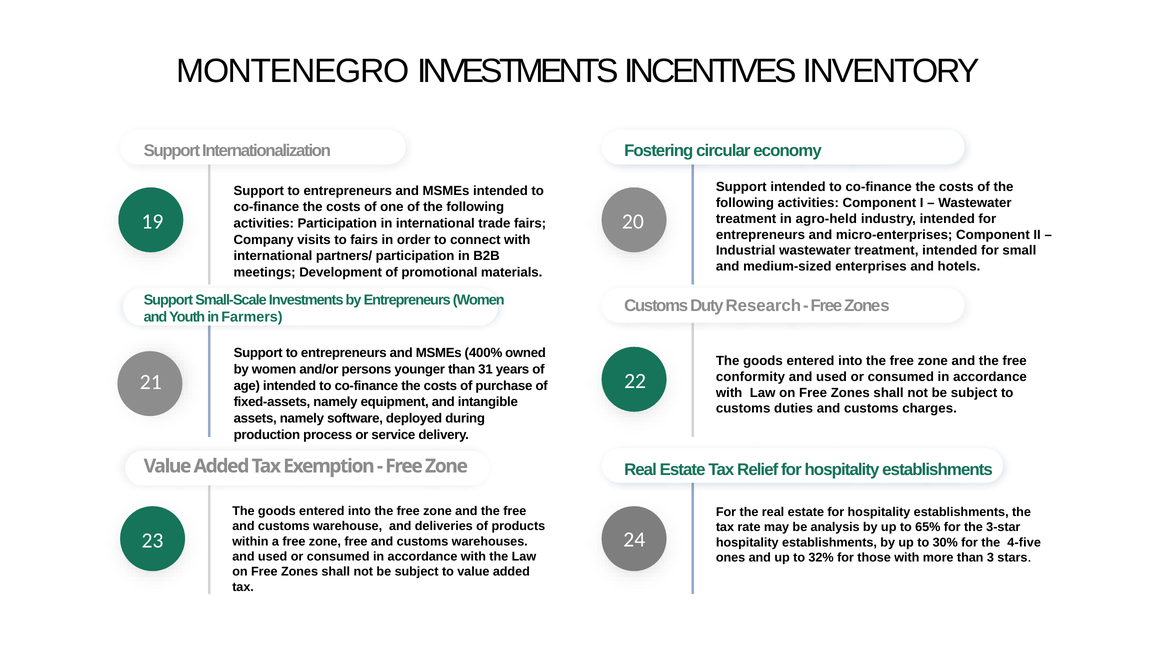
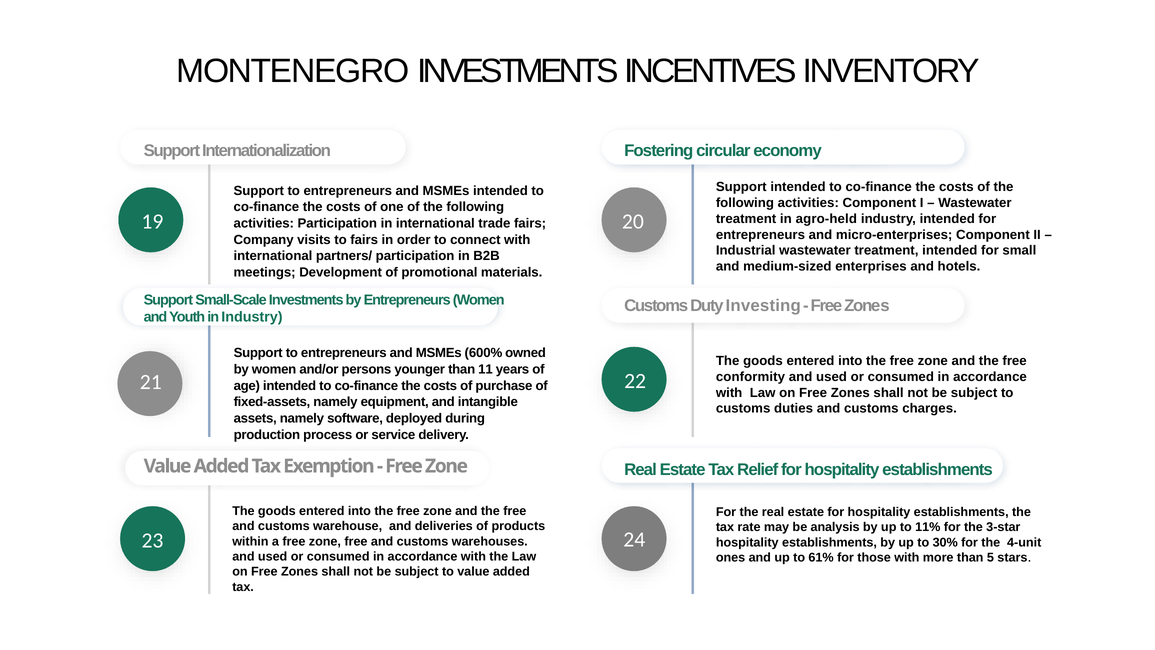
Research: Research -> Investing
in Farmers: Farmers -> Industry
400%: 400% -> 600%
31: 31 -> 11
65%: 65% -> 11%
4-five: 4-five -> 4-unit
32%: 32% -> 61%
3: 3 -> 5
